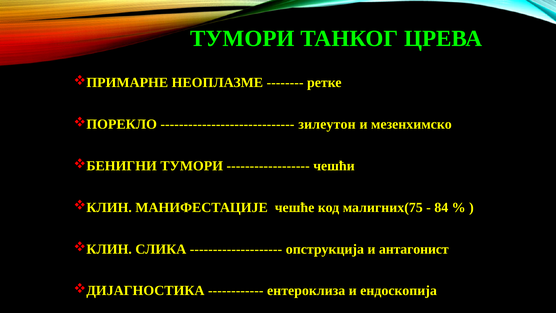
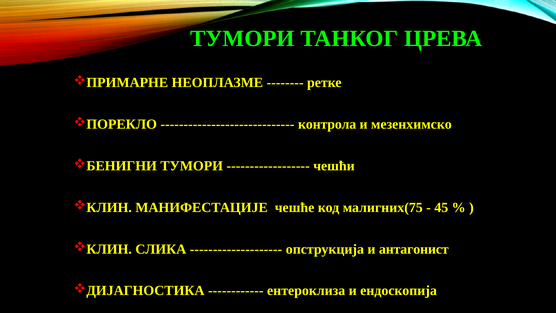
зилеутон: зилеутон -> контрола
84: 84 -> 45
